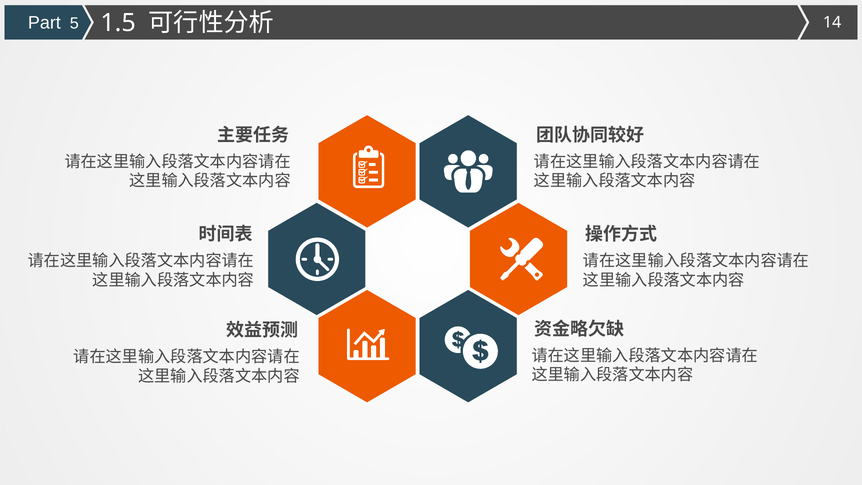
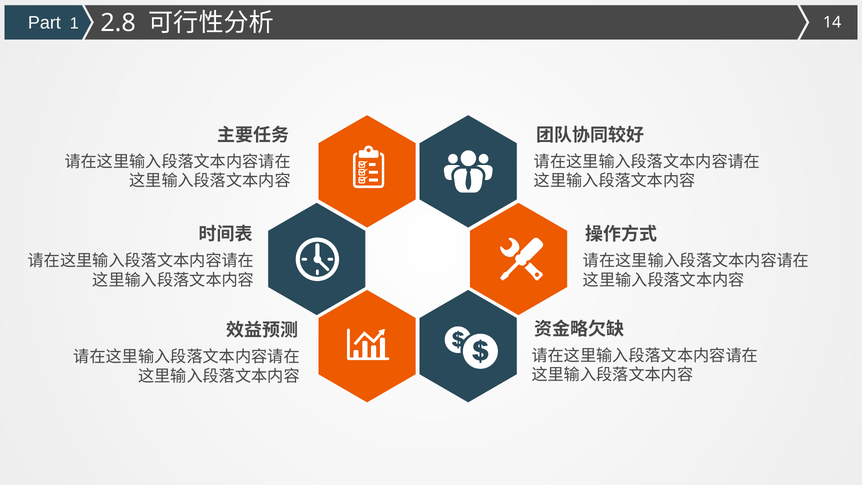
5: 5 -> 1
1.5: 1.5 -> 2.8
